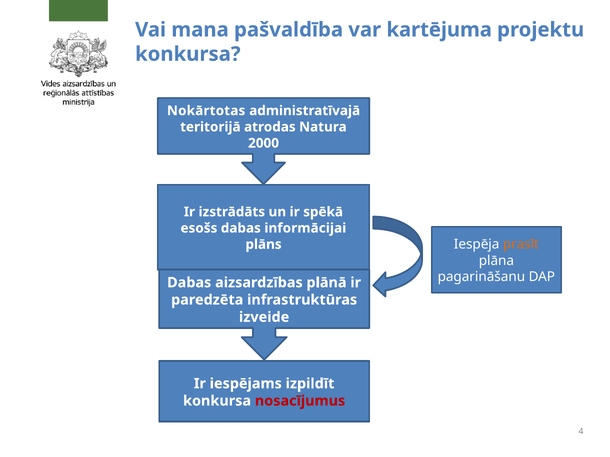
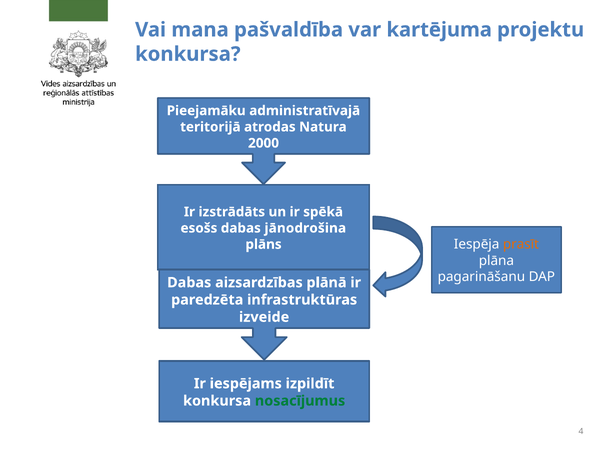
Nokārtotas: Nokārtotas -> Pieejamāku
informācijai: informācijai -> jānodrošina
nosacījumus colour: red -> green
